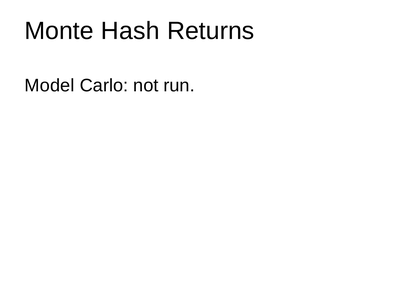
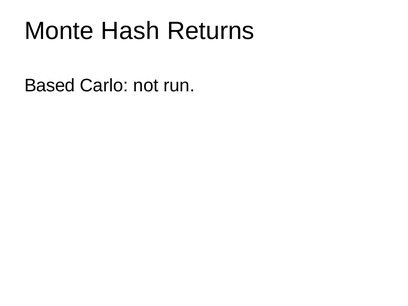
Model: Model -> Based
